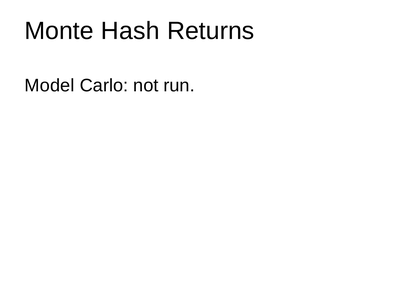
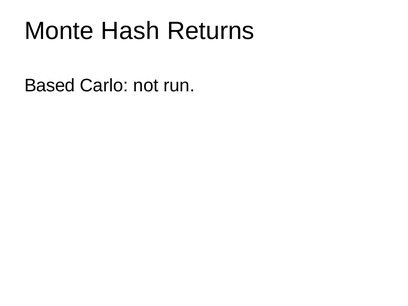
Model: Model -> Based
